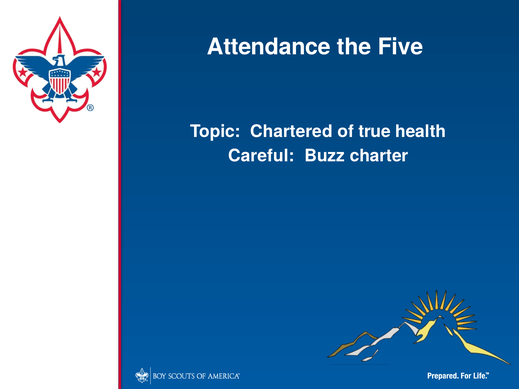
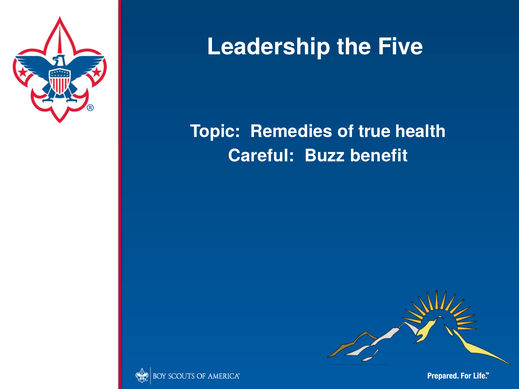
Attendance: Attendance -> Leadership
Chartered: Chartered -> Remedies
charter: charter -> benefit
